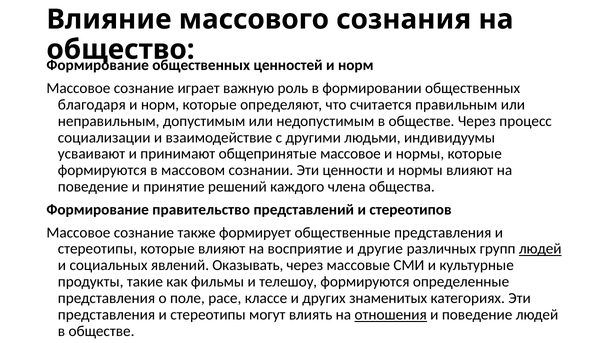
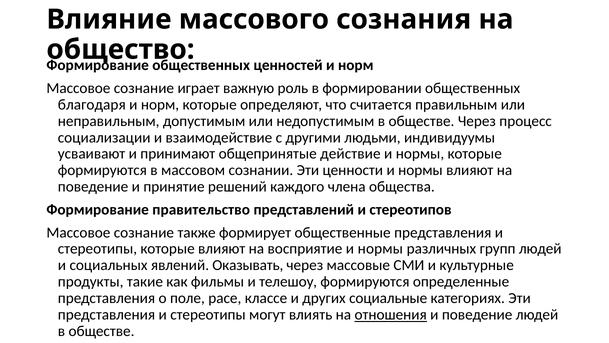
общепринятые массовое: массовое -> действие
восприятие и другие: другие -> нормы
людей at (540, 249) underline: present -> none
знаменитых: знаменитых -> социальные
